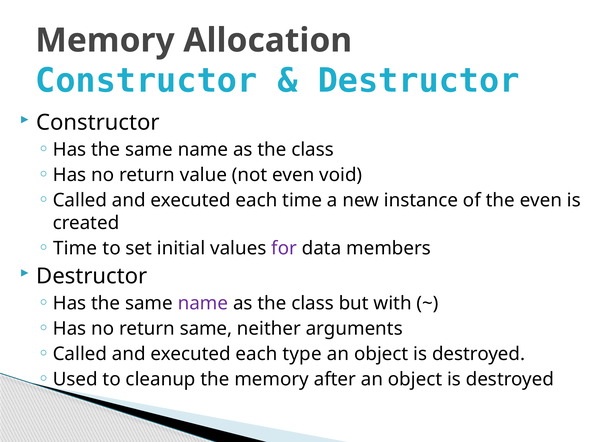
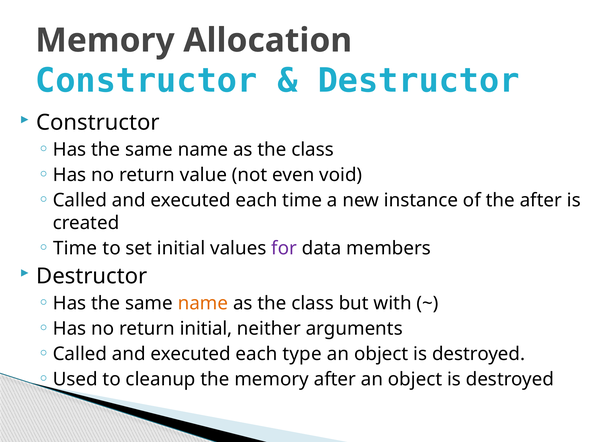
the even: even -> after
name at (203, 303) colour: purple -> orange
return same: same -> initial
